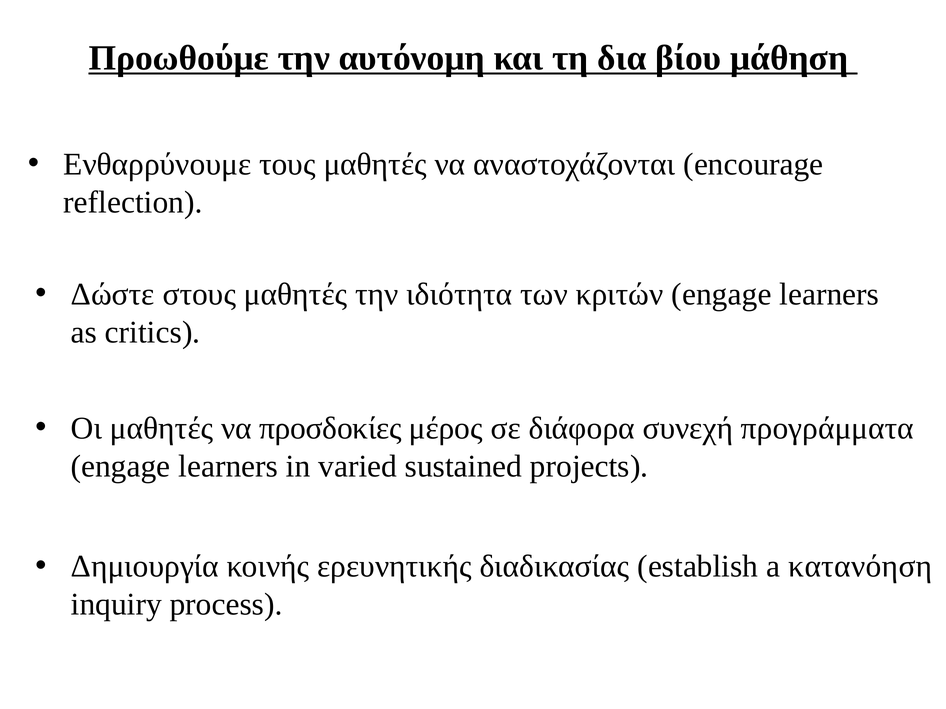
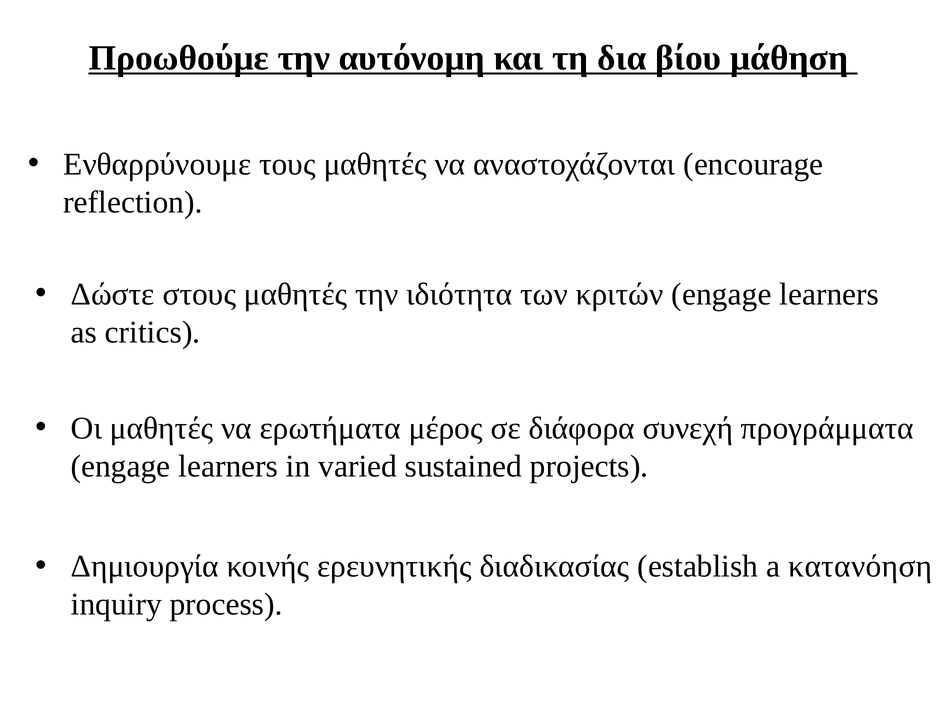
προσδοκίες: προσδοκίες -> ερωτήματα
